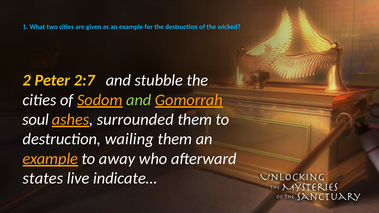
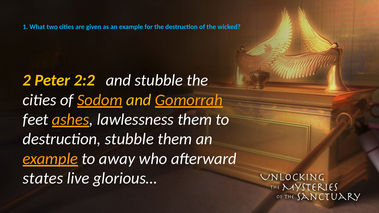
2:7: 2:7 -> 2:2
and at (139, 100) colour: light green -> yellow
soul: soul -> feet
surrounded: surrounded -> lawlessness
destruction wailing: wailing -> stubble
indicate…: indicate… -> glorious…
